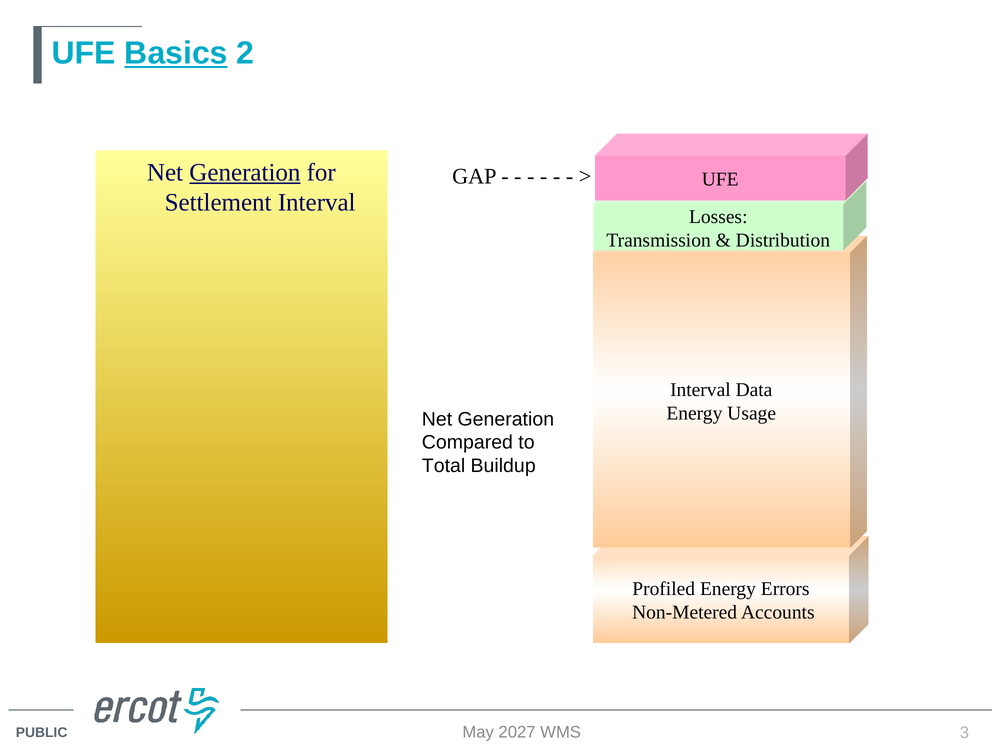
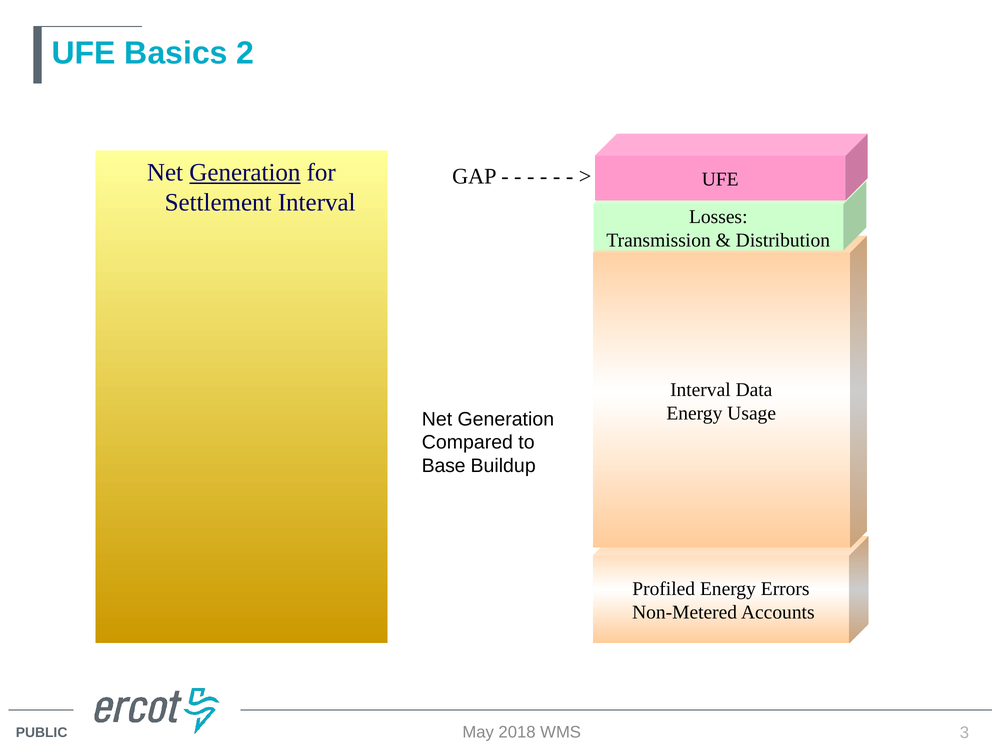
Basics underline: present -> none
Total: Total -> Base
2027: 2027 -> 2018
